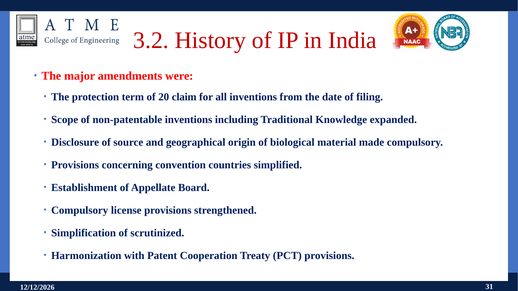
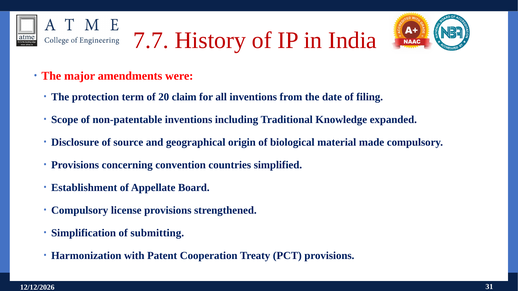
3.2: 3.2 -> 7.7
scrutinized: scrutinized -> submitting
